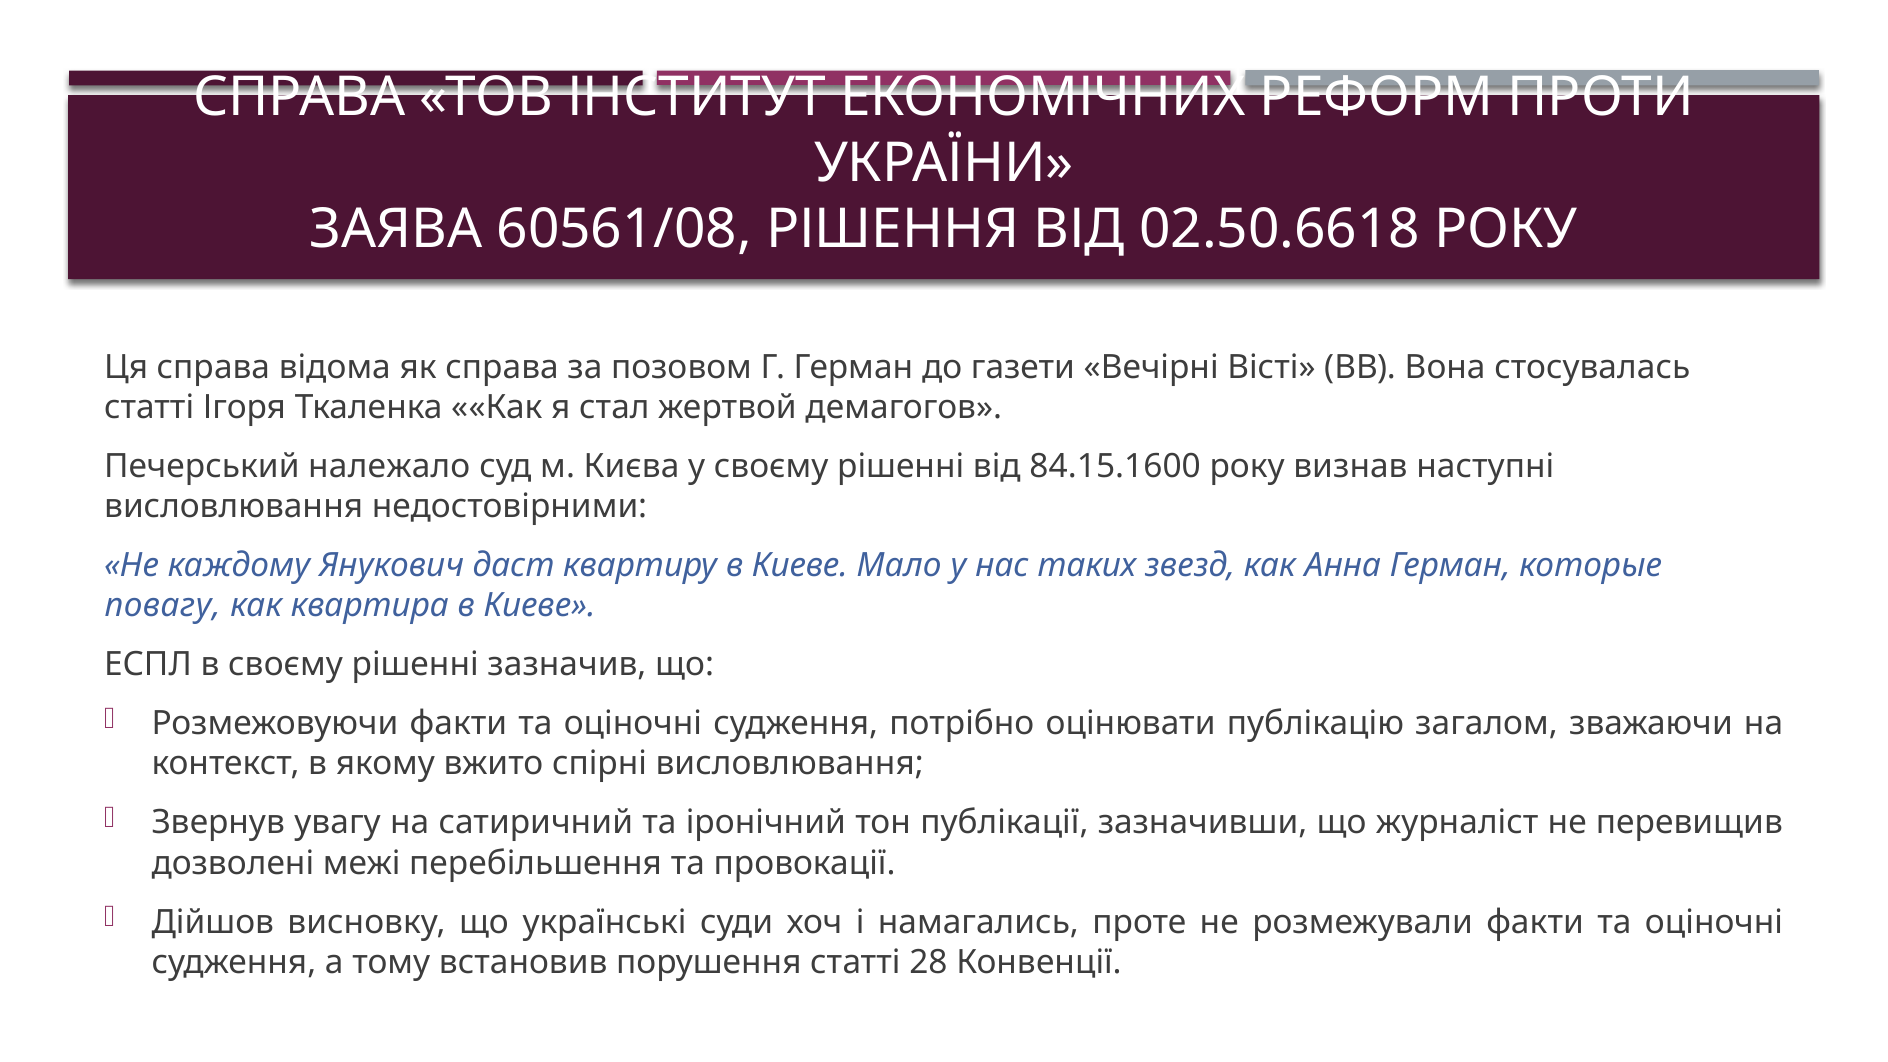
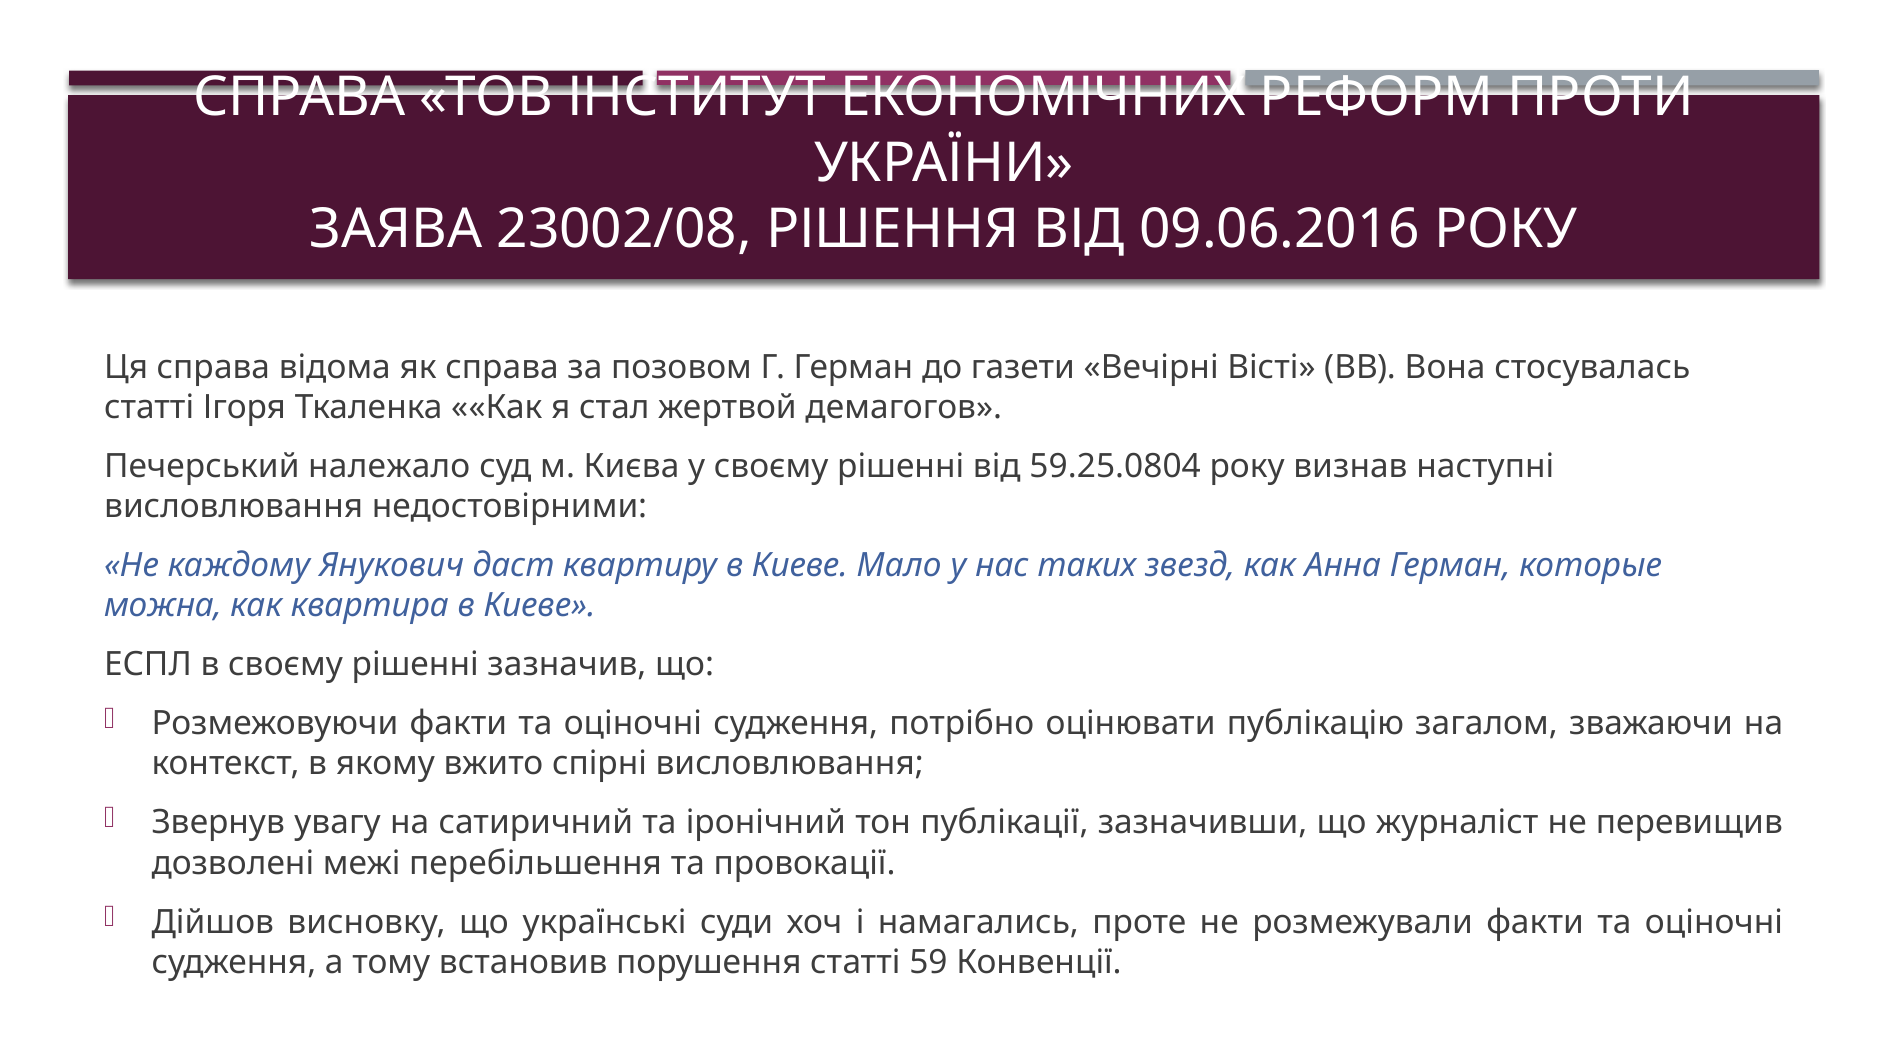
60561/08: 60561/08 -> 23002/08
02.50.6618: 02.50.6618 -> 09.06.2016
84.15.1600: 84.15.1600 -> 59.25.0804
повагу: повагу -> можна
28: 28 -> 59
